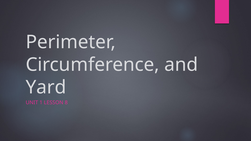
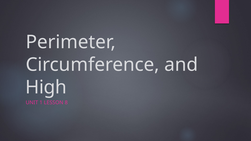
Yard: Yard -> High
